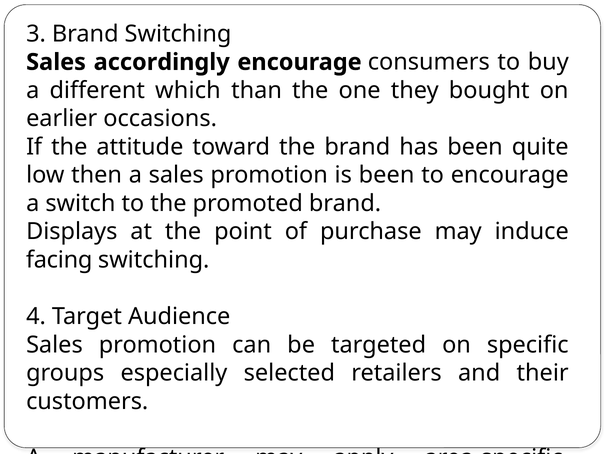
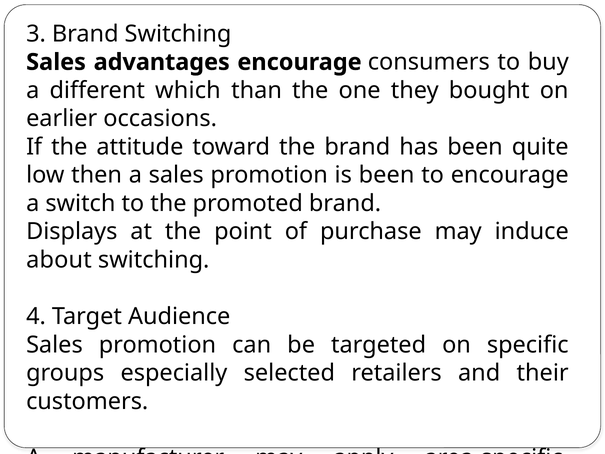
accordingly: accordingly -> advantages
facing: facing -> about
